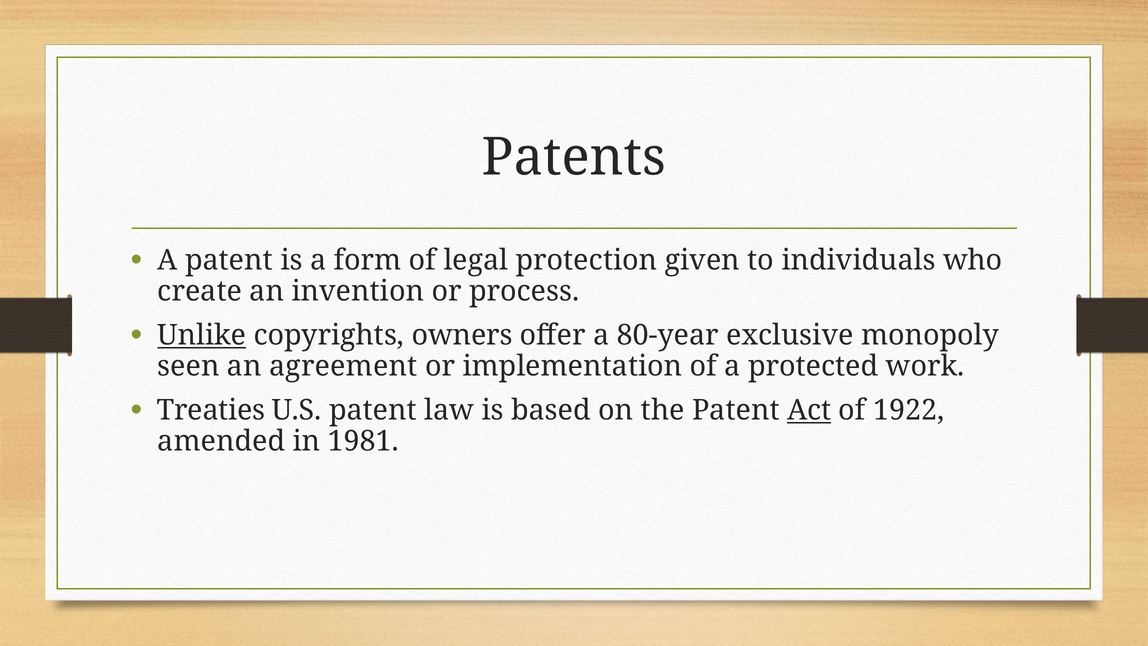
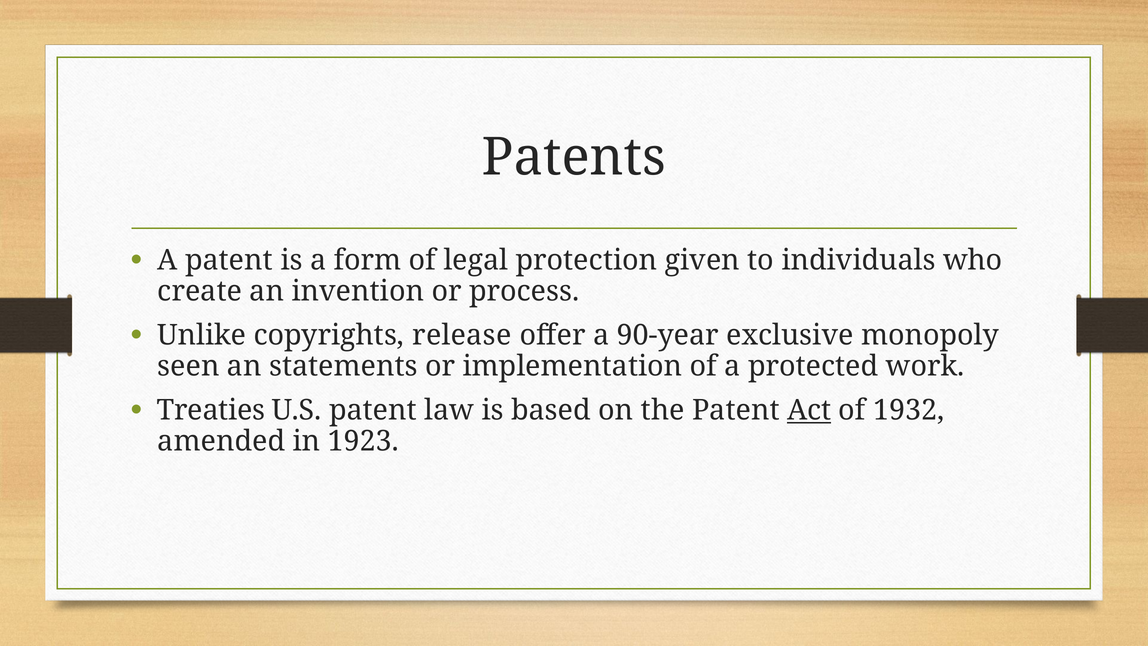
Unlike underline: present -> none
owners: owners -> release
80-year: 80-year -> 90-year
agreement: agreement -> statements
1922: 1922 -> 1932
1981: 1981 -> 1923
